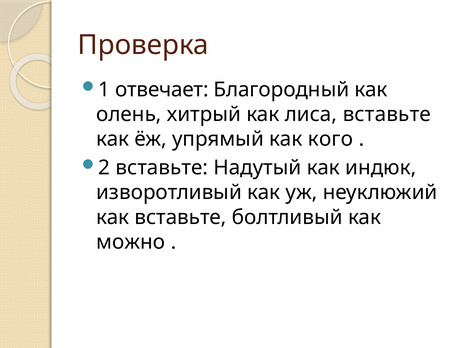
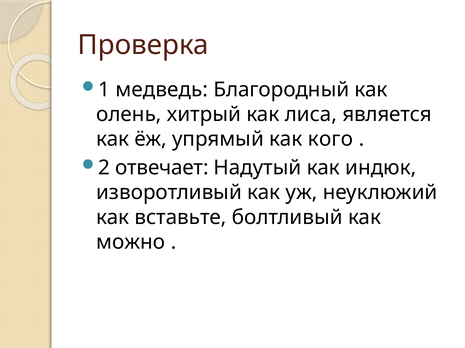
отвечает: отвечает -> медведь
лиса вставьте: вставьте -> является
2 вставьте: вставьте -> отвечает
